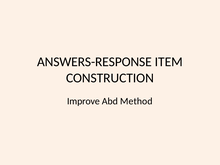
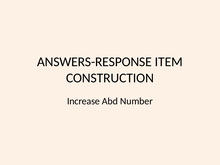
Improve: Improve -> Increase
Method: Method -> Number
